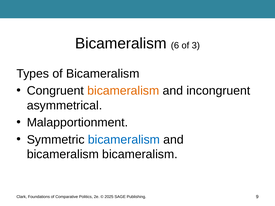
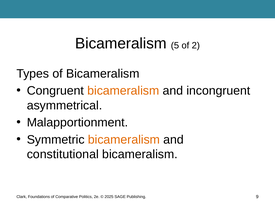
6: 6 -> 5
3: 3 -> 2
bicameralism at (124, 140) colour: blue -> orange
bicameralism at (63, 154): bicameralism -> constitutional
